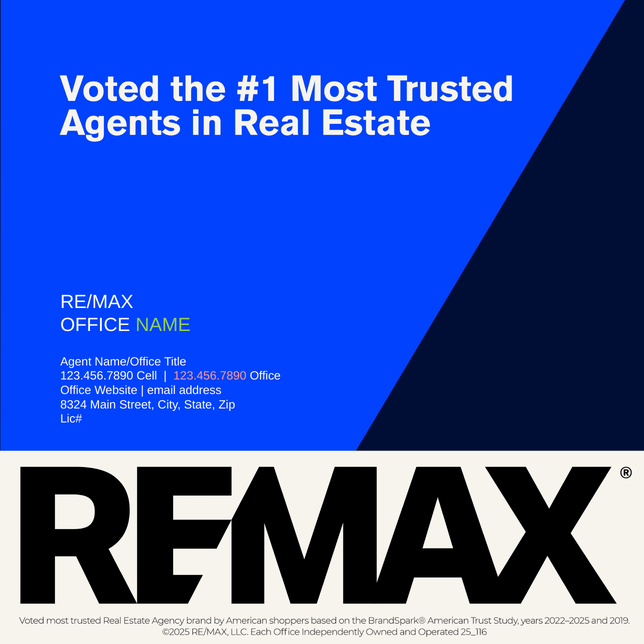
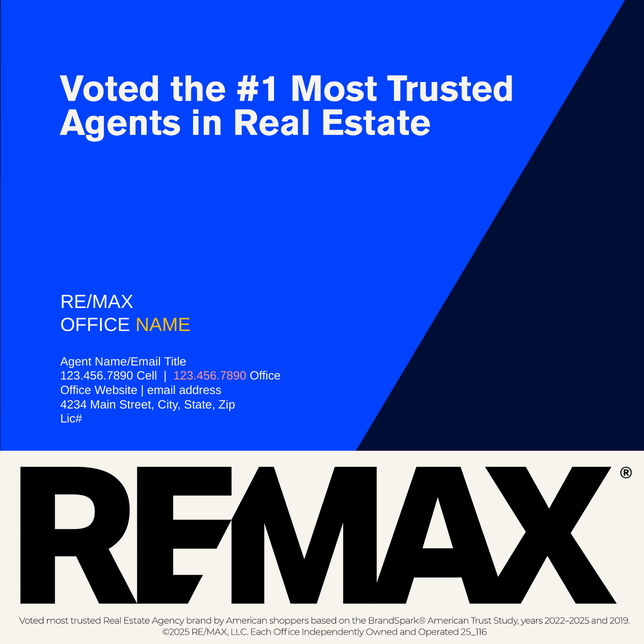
NAME colour: light green -> yellow
Name/Office: Name/Office -> Name/Email
8324: 8324 -> 4234
